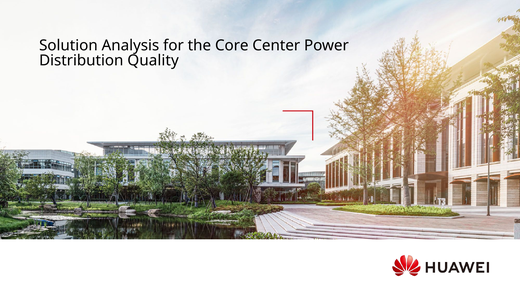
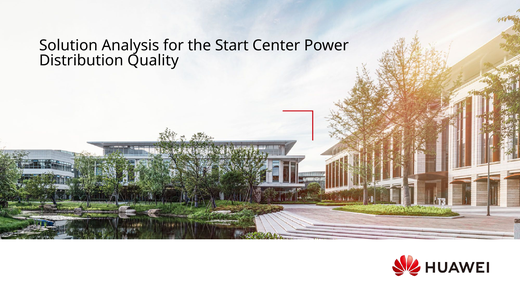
Core: Core -> Start
